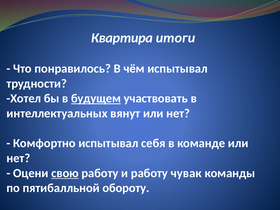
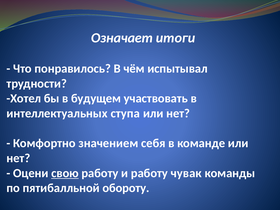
Квартира: Квартира -> Означает
будущем underline: present -> none
вянут: вянут -> ступа
Комфортно испытывал: испытывал -> значением
